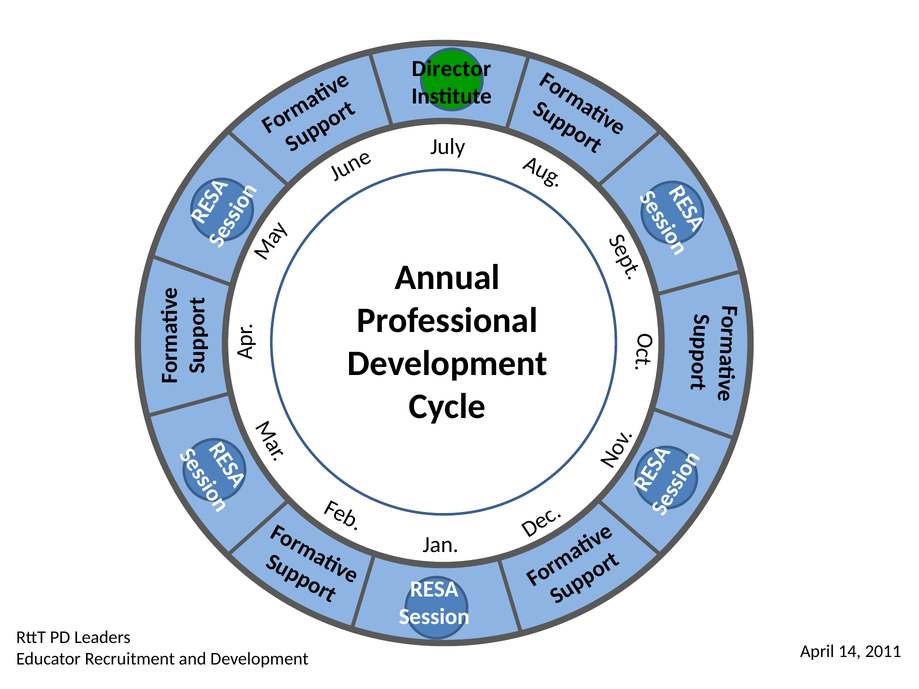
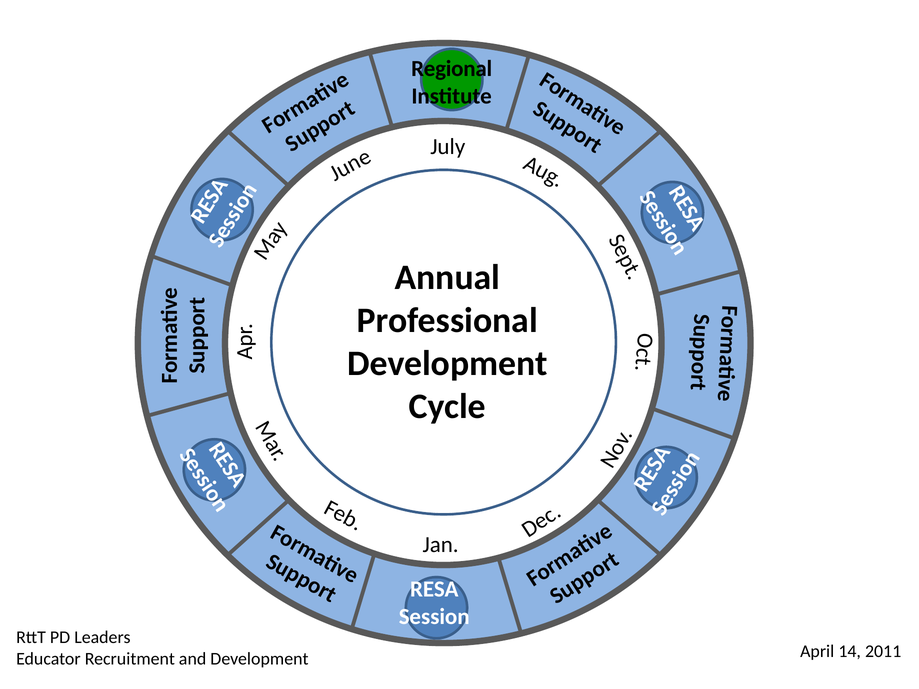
Director: Director -> Regional
